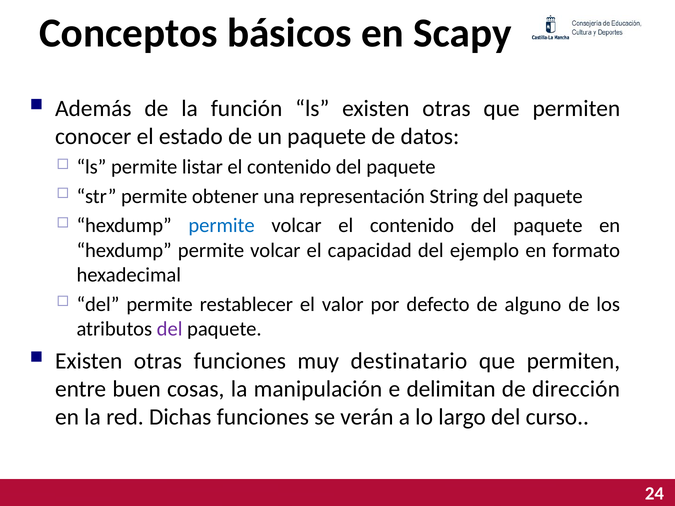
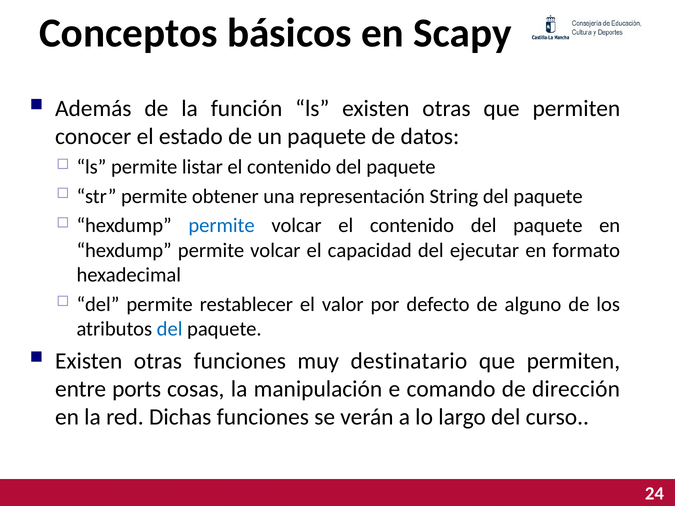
ejemplo: ejemplo -> ejecutar
del at (170, 329) colour: purple -> blue
buen: buen -> ports
delimitan: delimitan -> comando
